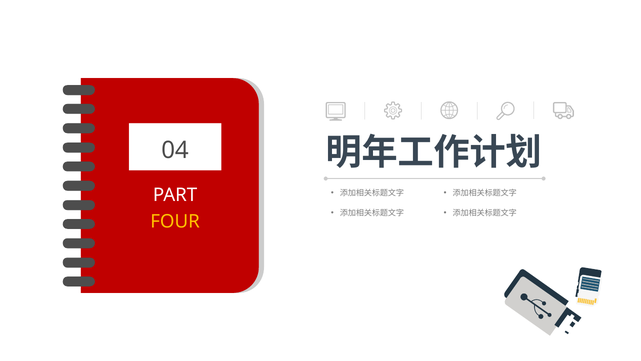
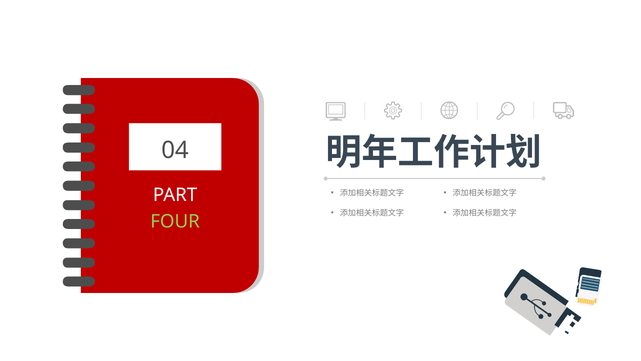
FOUR colour: yellow -> light green
